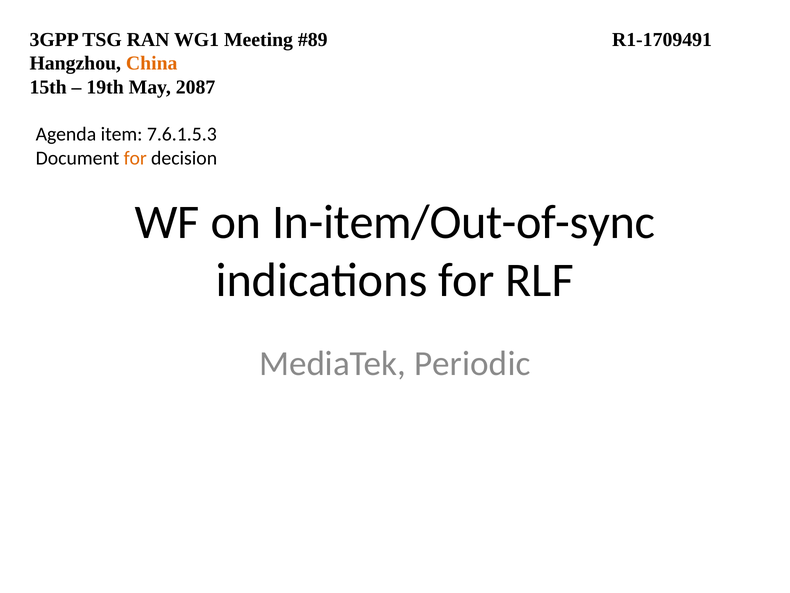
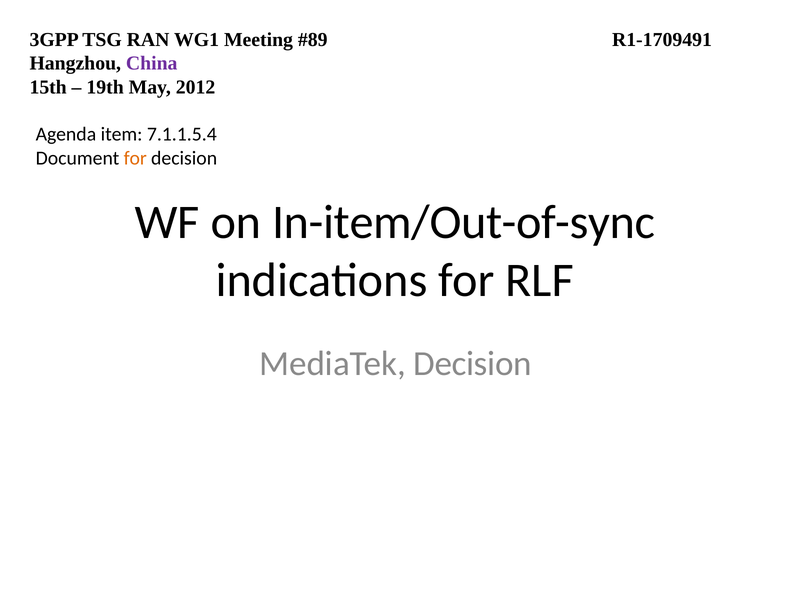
China colour: orange -> purple
2087: 2087 -> 2012
7.6.1.5.3: 7.6.1.5.3 -> 7.1.1.5.4
MediaTek Periodic: Periodic -> Decision
